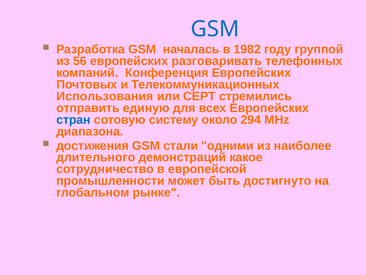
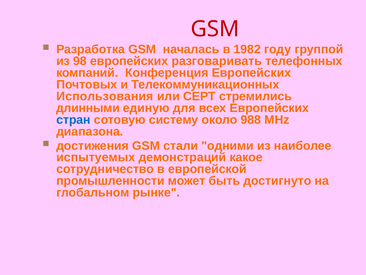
GSM at (215, 29) colour: blue -> red
56: 56 -> 98
отправить: отправить -> длинными
294: 294 -> 988
длительного: длительного -> испытуемых
